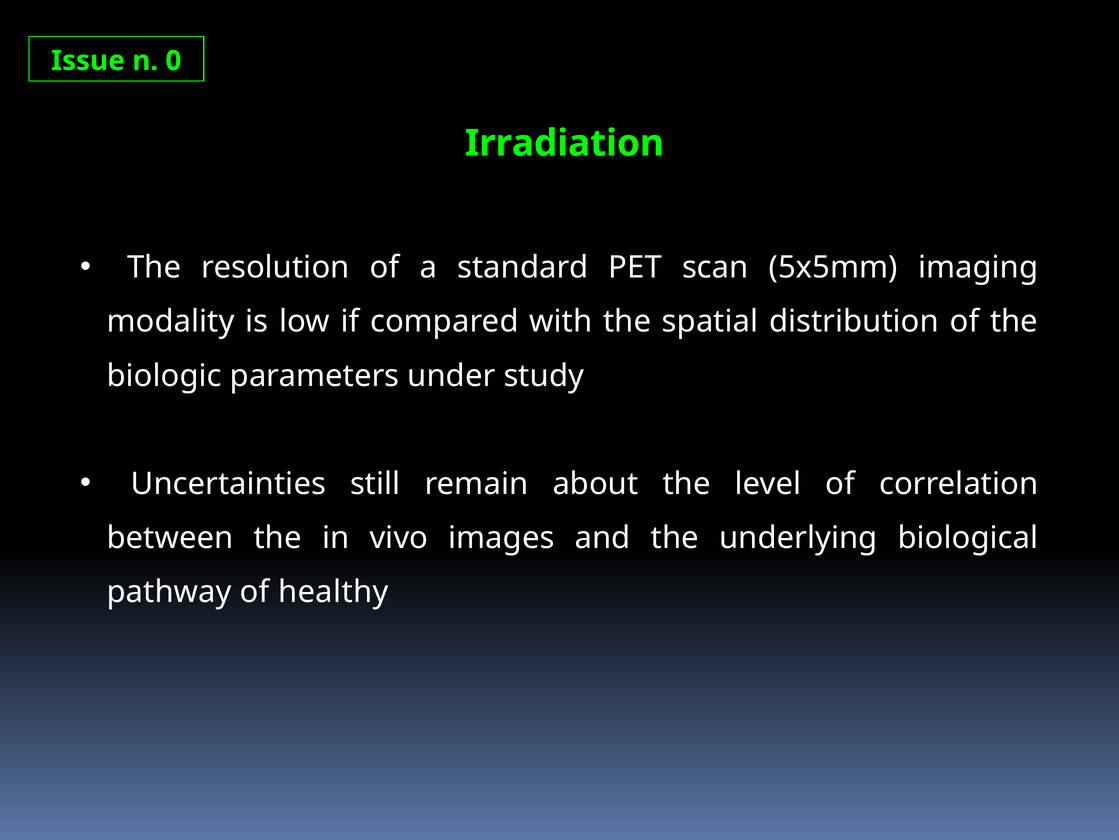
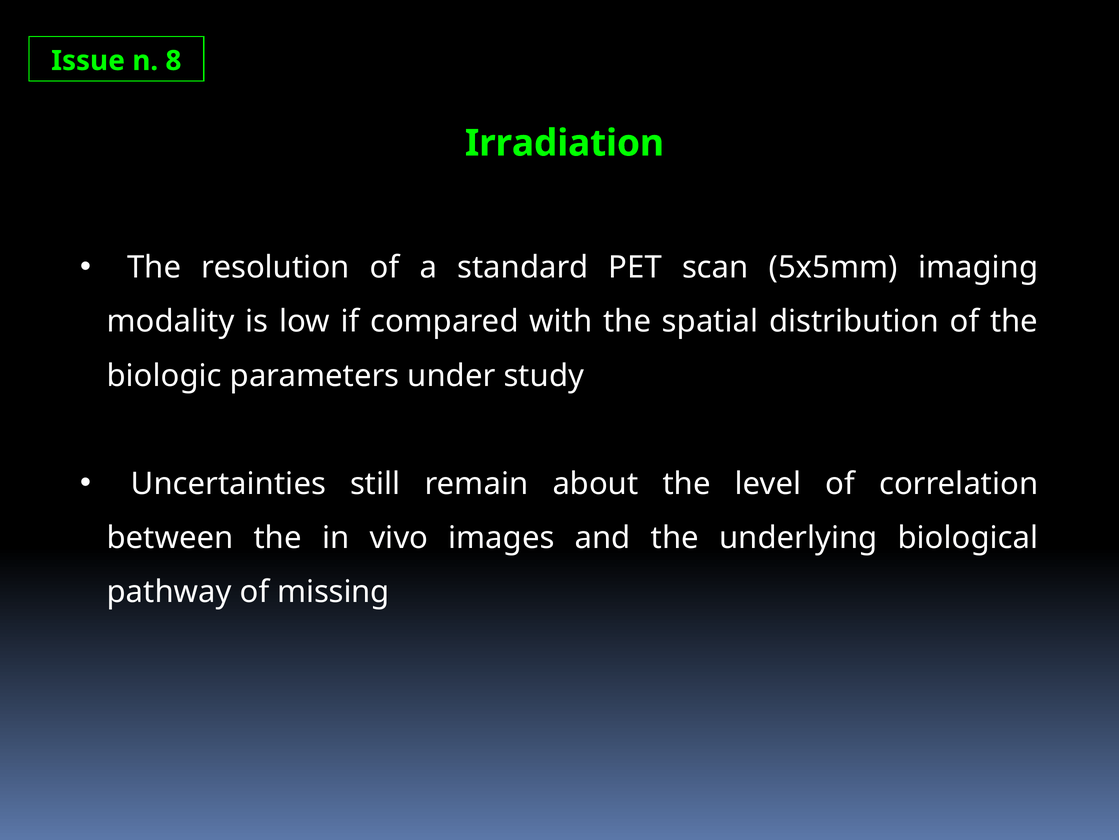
0: 0 -> 8
healthy: healthy -> missing
